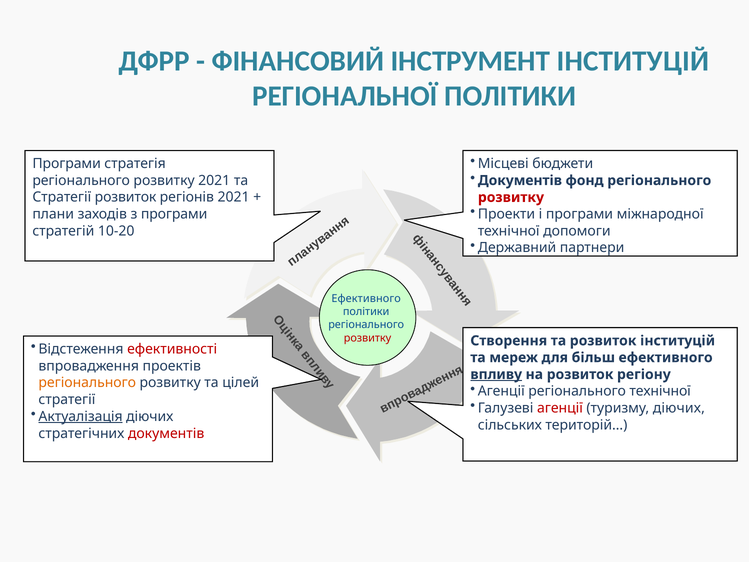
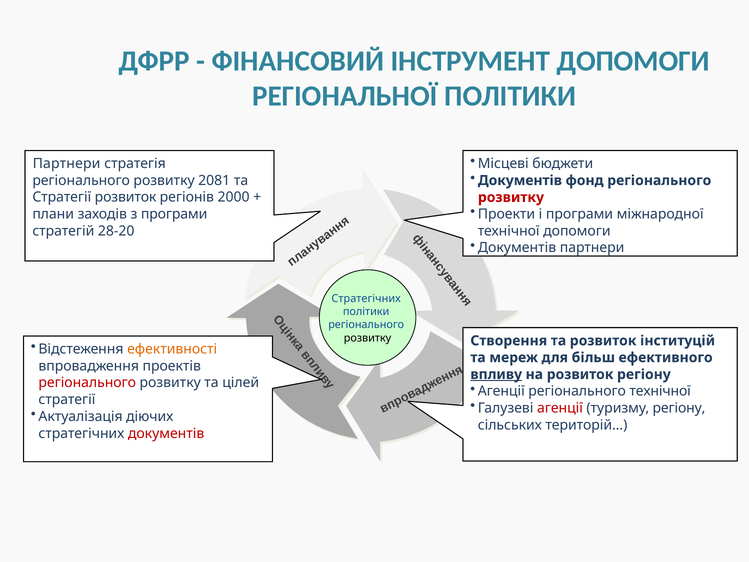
ІНСТРУМЕНТ ІНСТИТУЦІЙ: ІНСТИТУЦІЙ -> ДОПОМОГИ
Програми at (67, 164): Програми -> Партнери
розвитку 2021: 2021 -> 2081
регіонів 2021: 2021 -> 2000
10-20: 10-20 -> 28-20
Державний at (517, 248): Державний -> Документів
Ефективного at (366, 298): Ефективного -> Стратегічних
розвитку at (368, 338) colour: red -> black
ефективності colour: red -> orange
регіонального at (87, 383) colour: orange -> red
туризму діючих: діючих -> регіону
Актуалізація underline: present -> none
